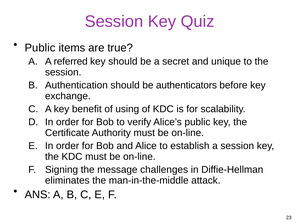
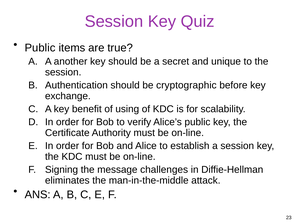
referred: referred -> another
authenticators: authenticators -> cryptographic
